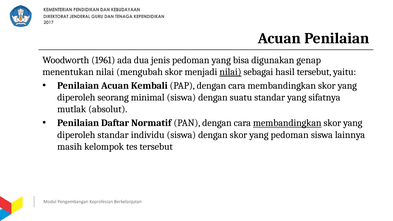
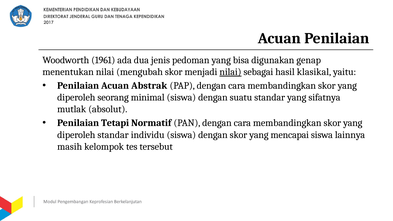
hasil tersebut: tersebut -> klasikal
Kembali: Kembali -> Abstrak
Daftar: Daftar -> Tetapi
membandingkan at (287, 123) underline: present -> none
yang pedoman: pedoman -> mencapai
